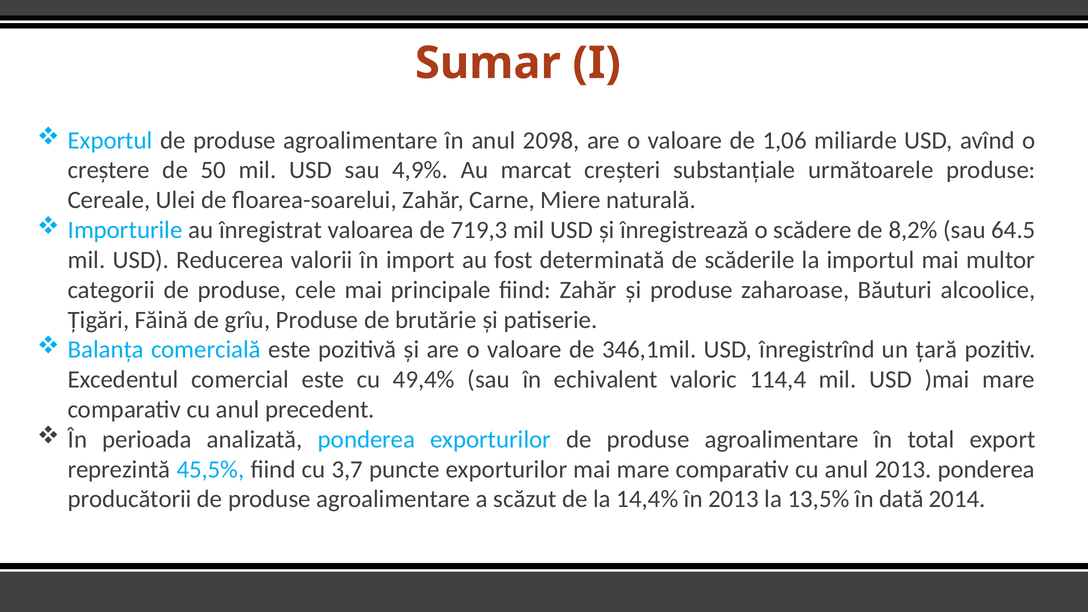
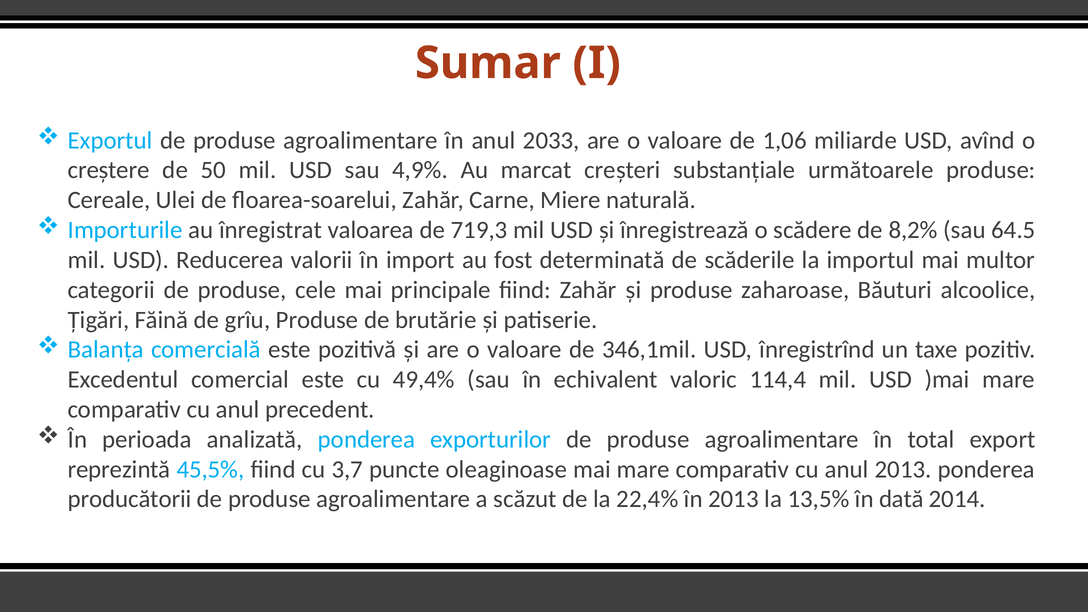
2098: 2098 -> 2033
ţară: ţară -> taxe
puncte exporturilor: exporturilor -> oleaginoase
14,4%: 14,4% -> 22,4%
